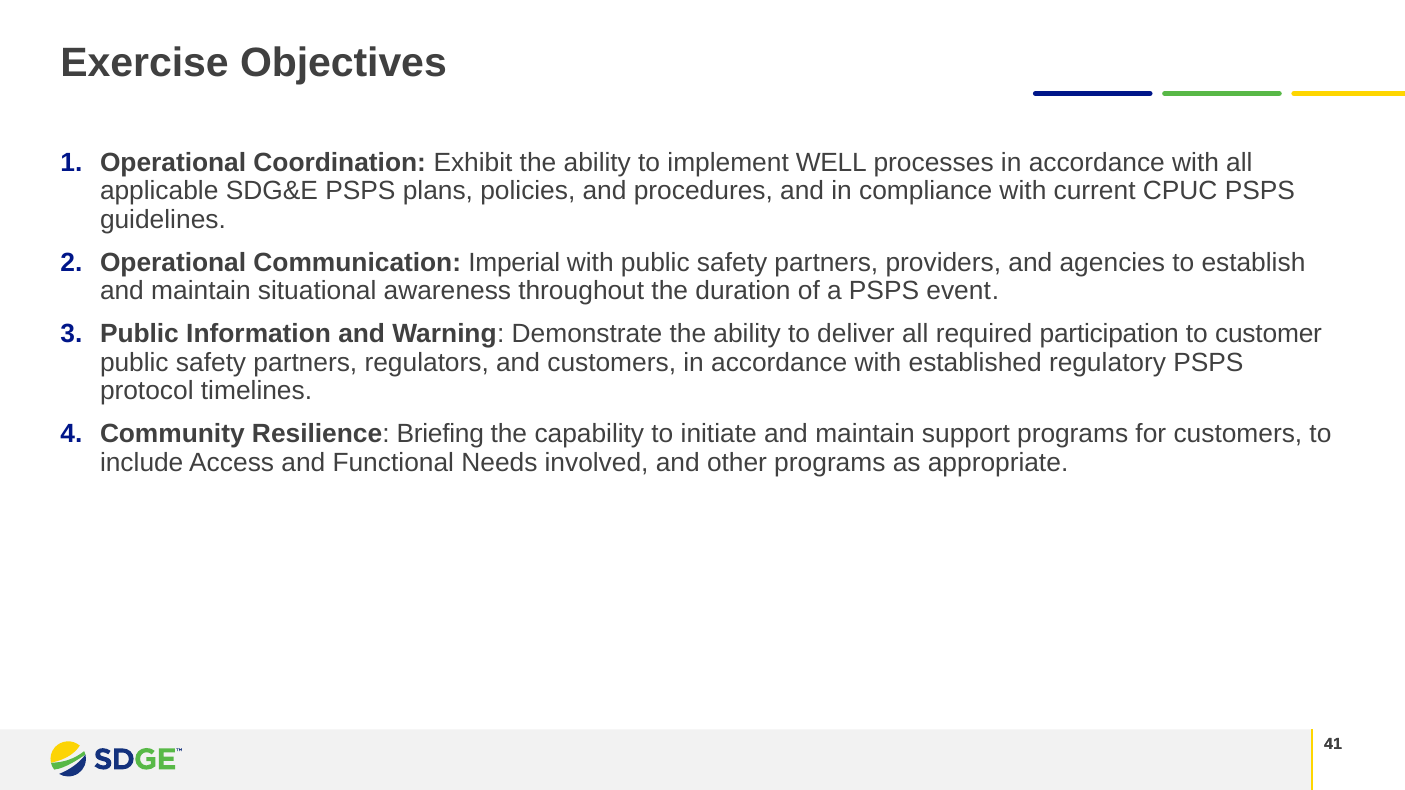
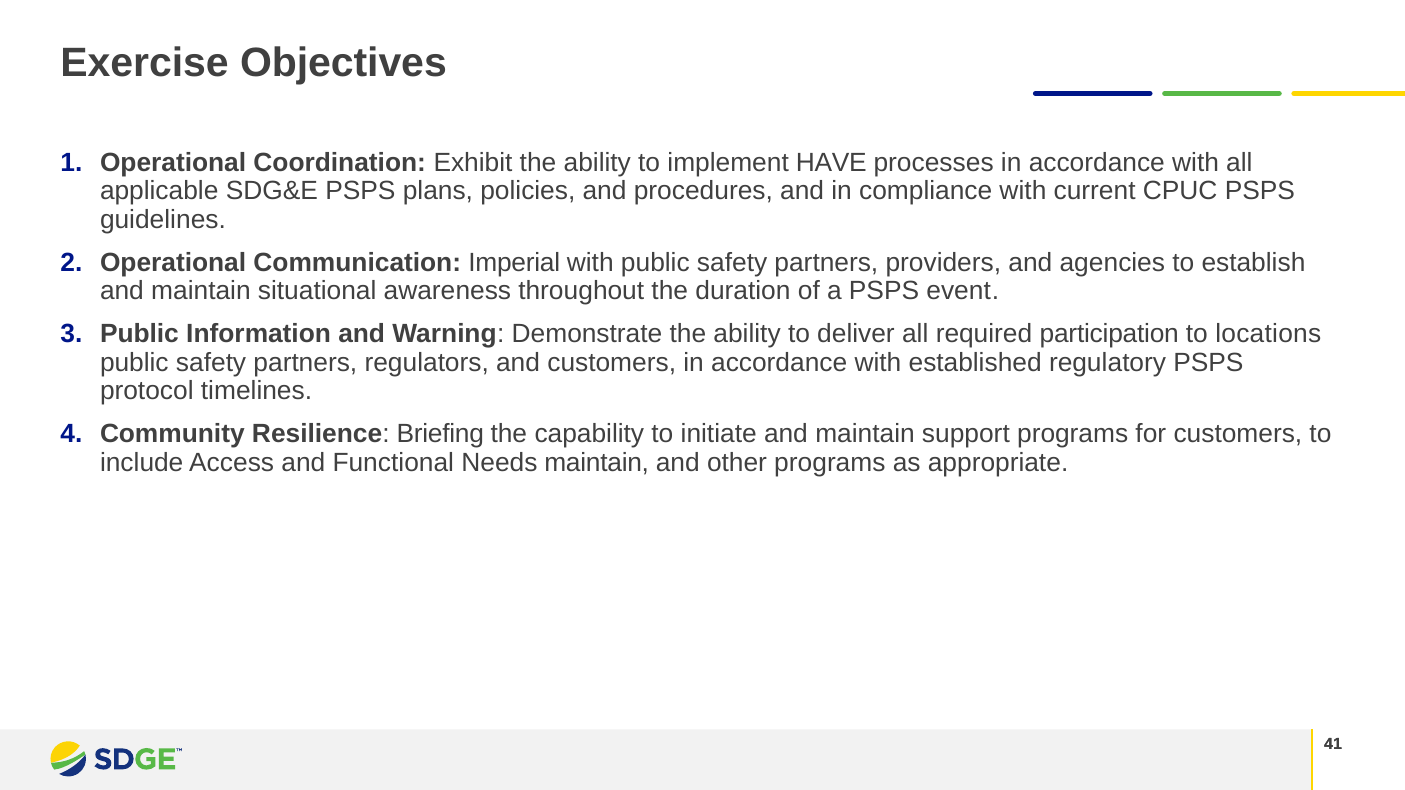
WELL: WELL -> HAVE
customer: customer -> locations
Needs involved: involved -> maintain
